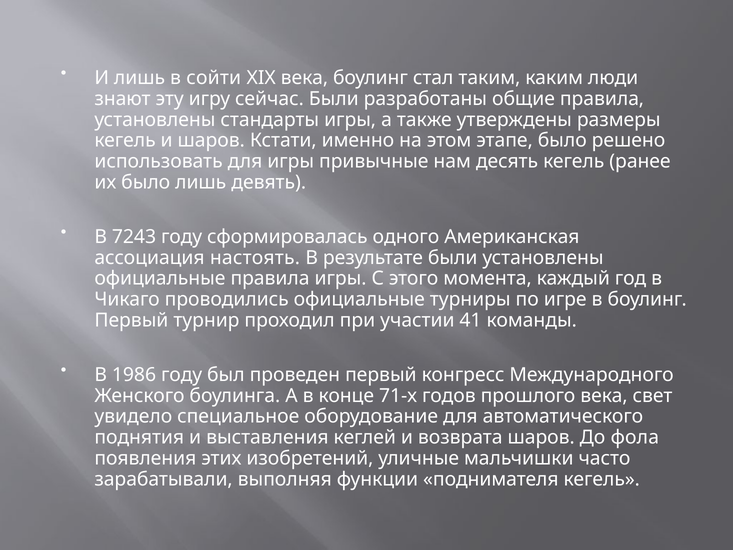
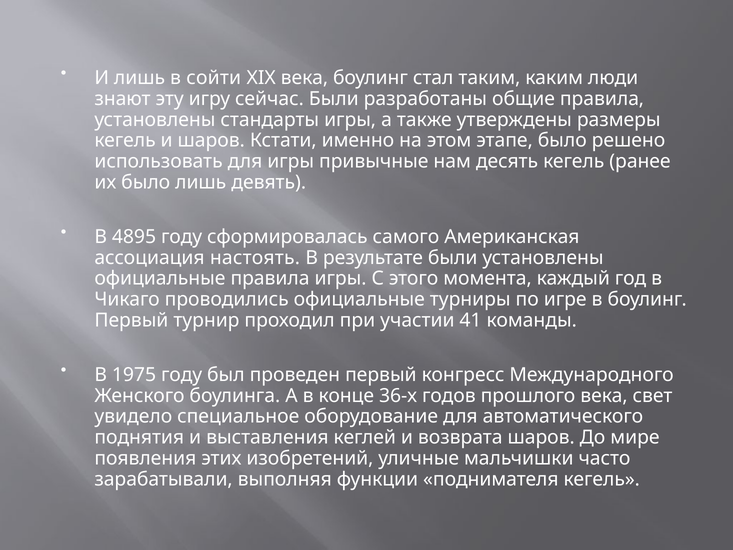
7243: 7243 -> 4895
одного: одного -> самого
1986: 1986 -> 1975
71-х: 71-х -> 36-х
фола: фола -> мире
